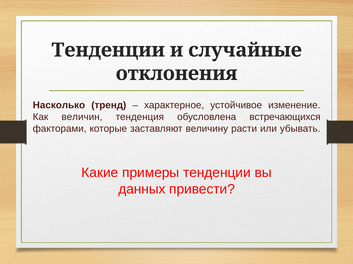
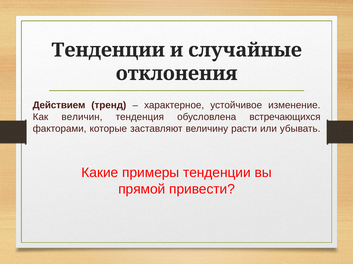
Насколько: Насколько -> Действием
данных: данных -> прямой
